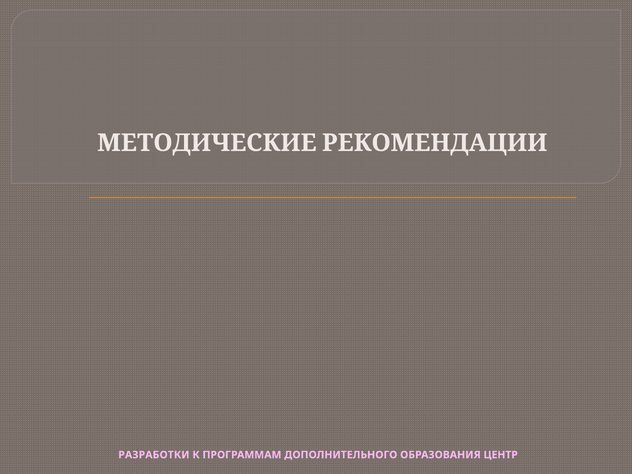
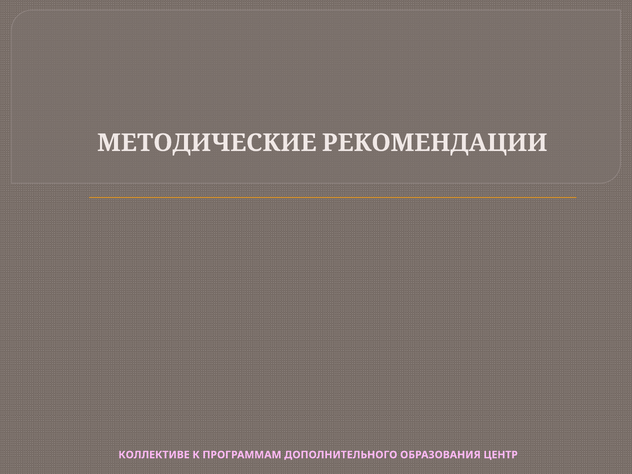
РАЗРАБОТКИ: РАЗРАБОТКИ -> КОЛЛЕКТИВЕ
